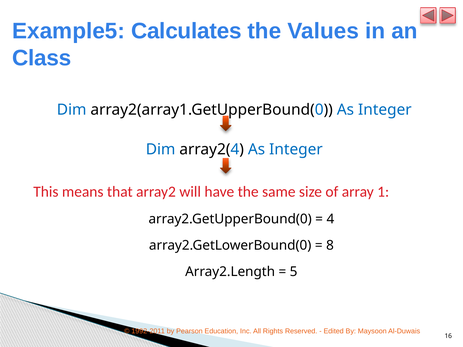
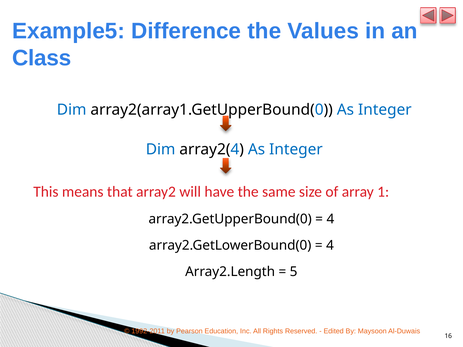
Calculates: Calculates -> Difference
8 at (330, 246): 8 -> 4
